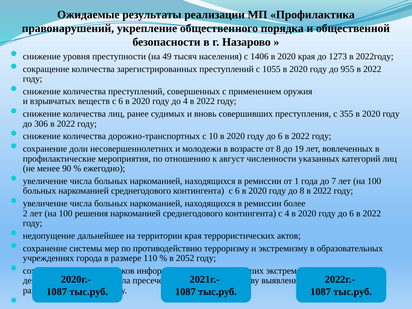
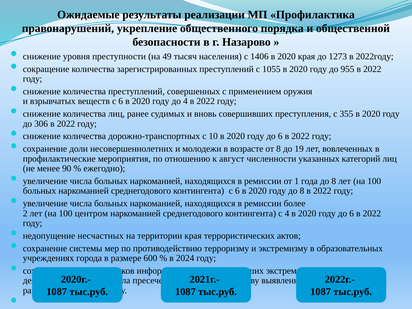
года до 7: 7 -> 8
решения: решения -> центром
дальнейшее: дальнейшее -> несчастных
110: 110 -> 600
2052: 2052 -> 2024
